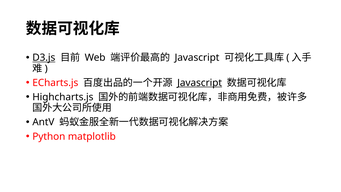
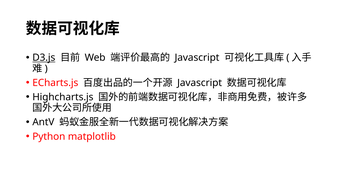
Javascript at (200, 83) underline: present -> none
